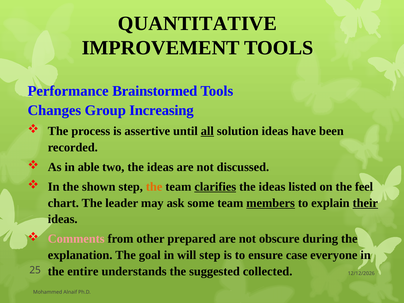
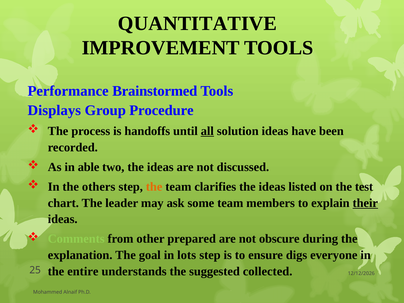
Changes: Changes -> Displays
Increasing: Increasing -> Procedure
assertive: assertive -> handoffs
shown: shown -> others
clarifies underline: present -> none
feel: feel -> test
members underline: present -> none
Comments colour: pink -> light green
will: will -> lots
case: case -> digs
